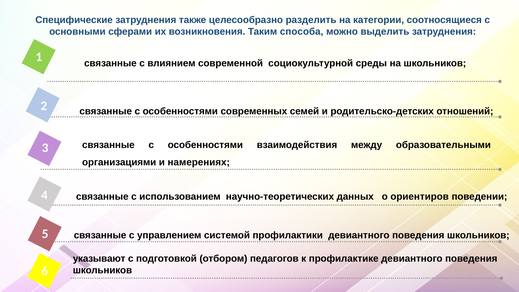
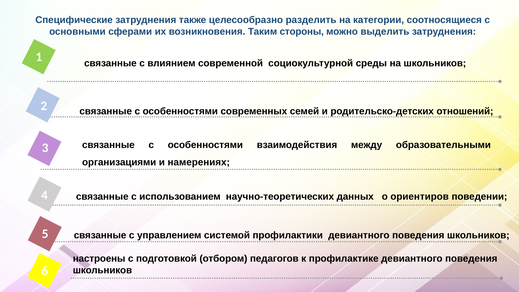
способа: способа -> стороны
указывают: указывают -> настроены
